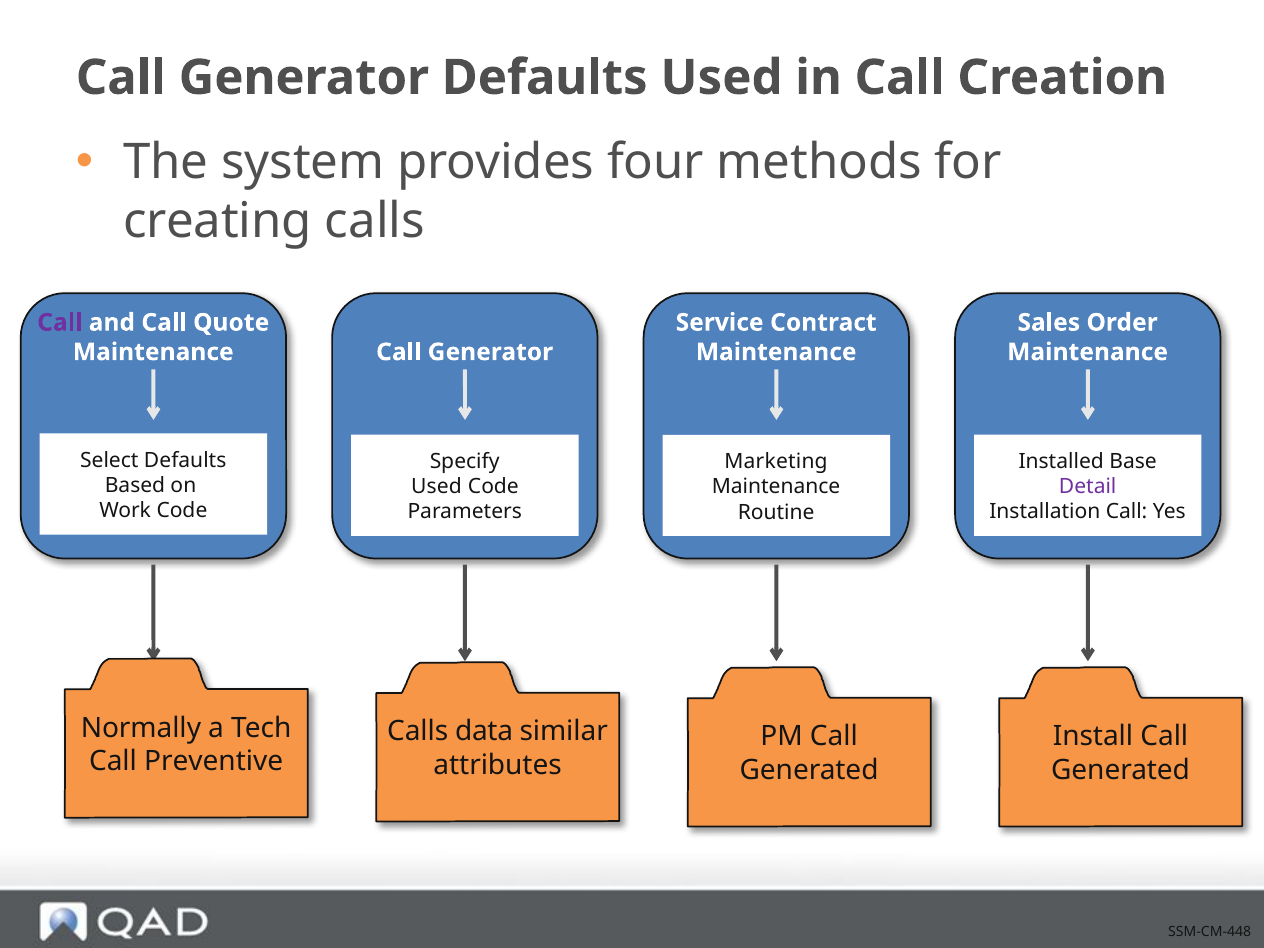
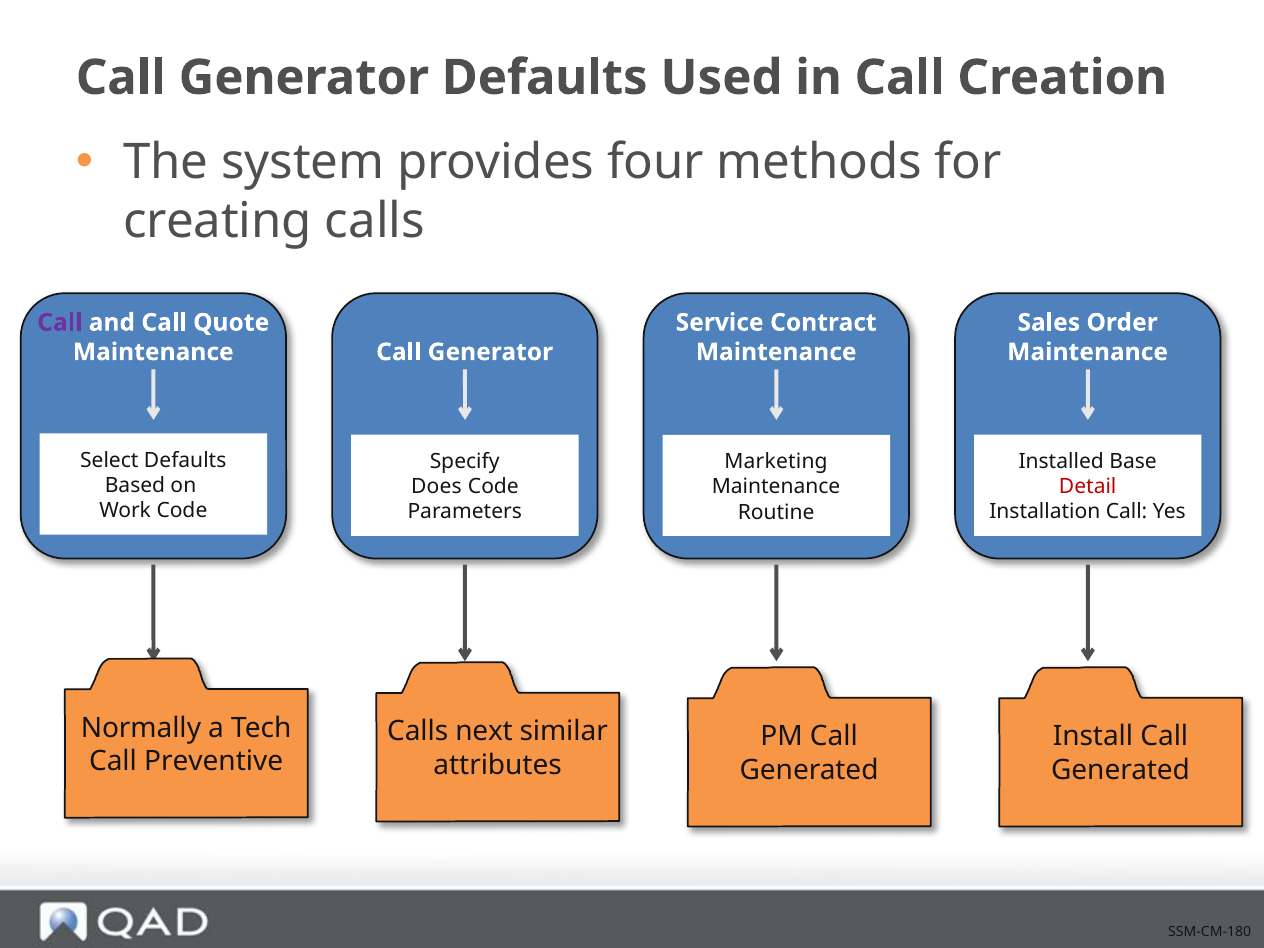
Used at (436, 487): Used -> Does
Detail colour: purple -> red
data: data -> next
SSM-CM-448: SSM-CM-448 -> SSM-CM-180
